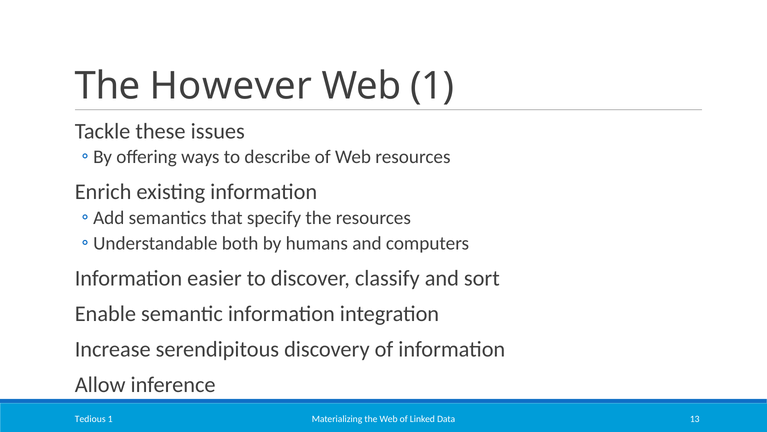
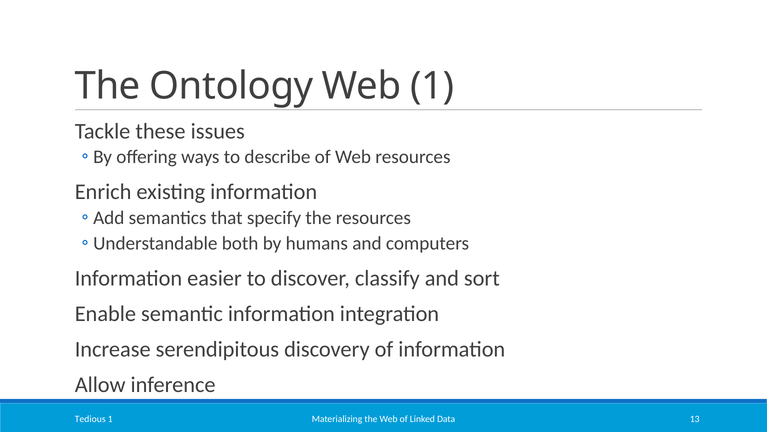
However: However -> Ontology
